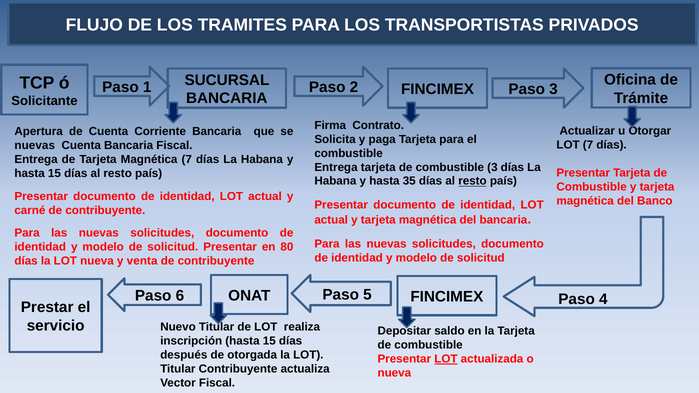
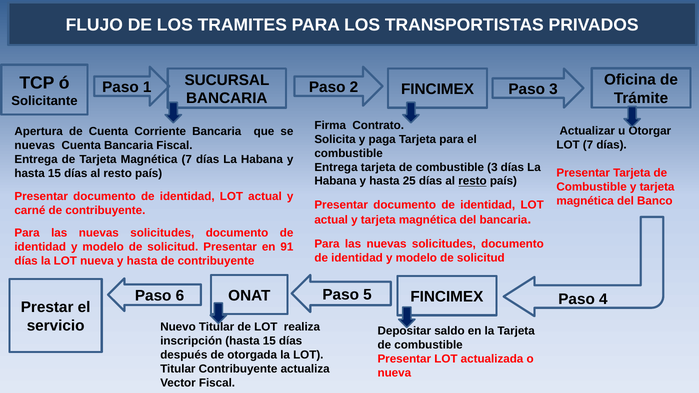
35: 35 -> 25
80: 80 -> 91
nueva y venta: venta -> hasta
LOT at (446, 359) underline: present -> none
